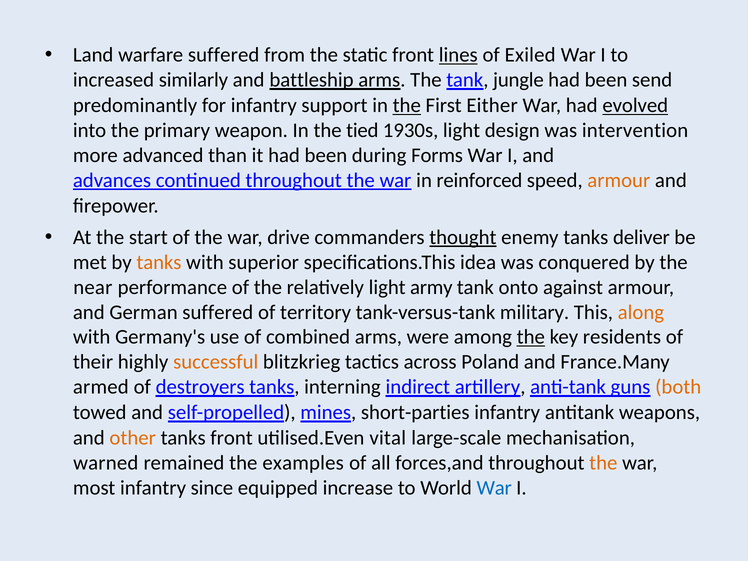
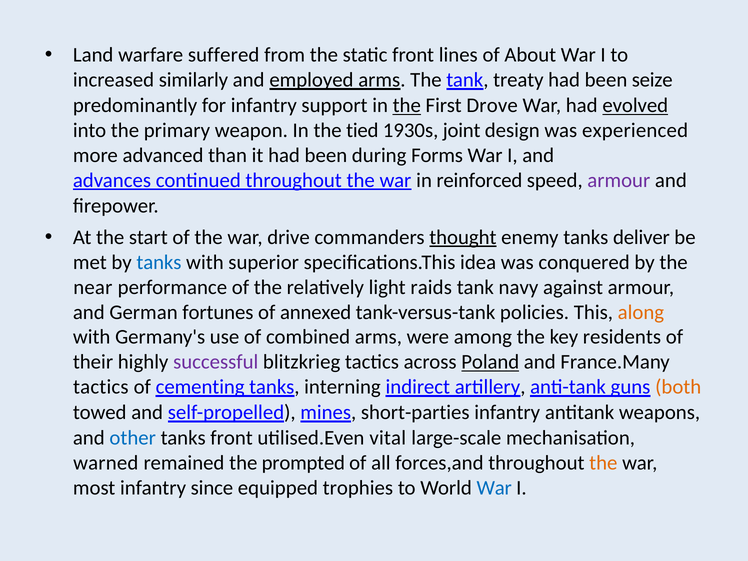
lines underline: present -> none
Exiled: Exiled -> About
battleship: battleship -> employed
jungle: jungle -> treaty
send: send -> seize
Either: Either -> Drove
1930s light: light -> joint
intervention: intervention -> experienced
armour at (619, 180) colour: orange -> purple
tanks at (159, 262) colour: orange -> blue
army: army -> raids
onto: onto -> navy
German suffered: suffered -> fortunes
territory: territory -> annexed
military: military -> policies
the at (531, 337) underline: present -> none
successful colour: orange -> purple
Poland underline: none -> present
armed at (101, 387): armed -> tactics
destroyers: destroyers -> cementing
other colour: orange -> blue
examples: examples -> prompted
increase: increase -> trophies
